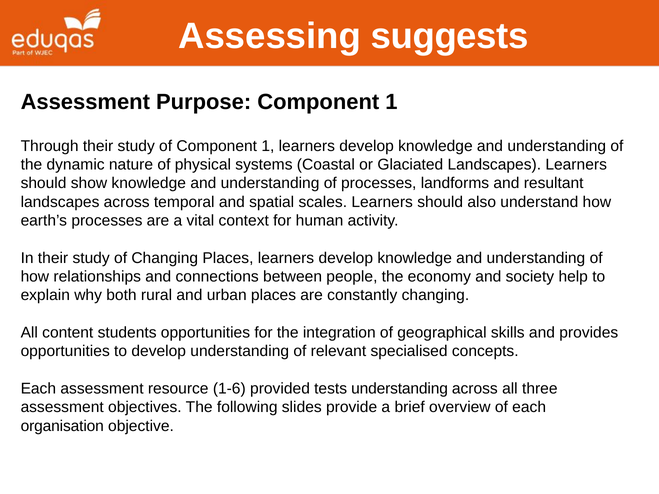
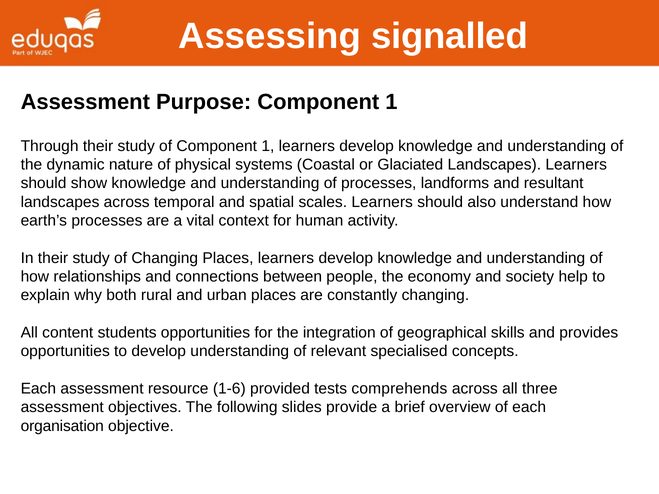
suggests: suggests -> signalled
tests understanding: understanding -> comprehends
